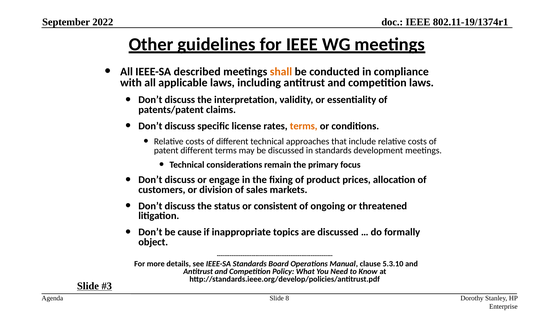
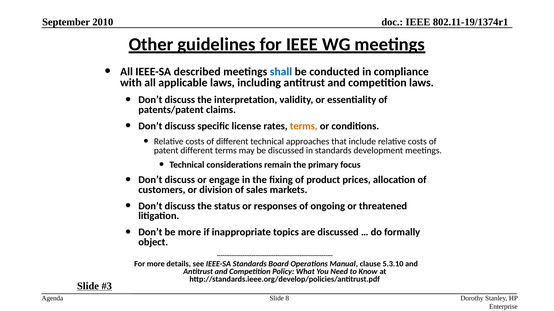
2022: 2022 -> 2010
shall colour: orange -> blue
consistent: consistent -> responses
be cause: cause -> more
